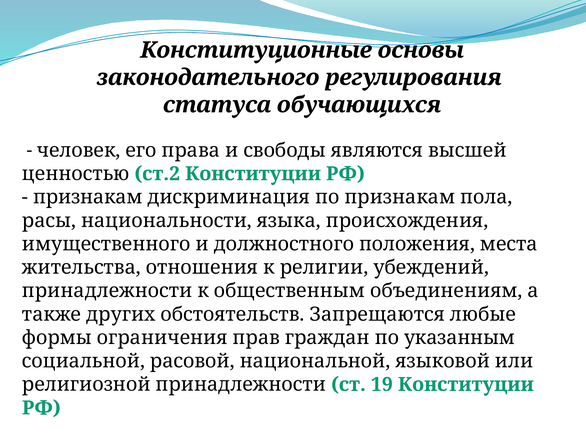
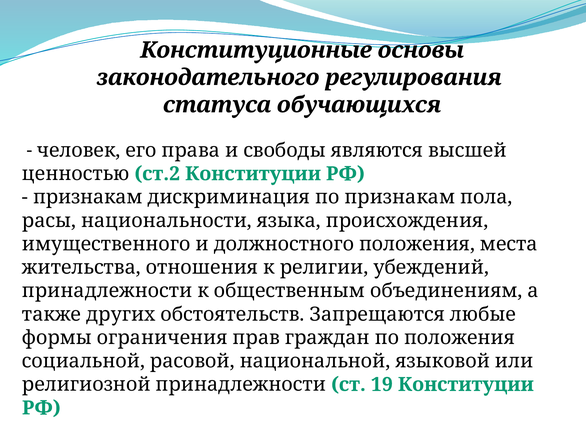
по указанным: указанным -> положения
